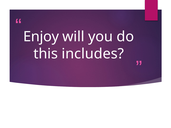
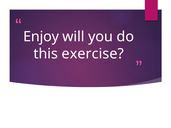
includes: includes -> exercise
